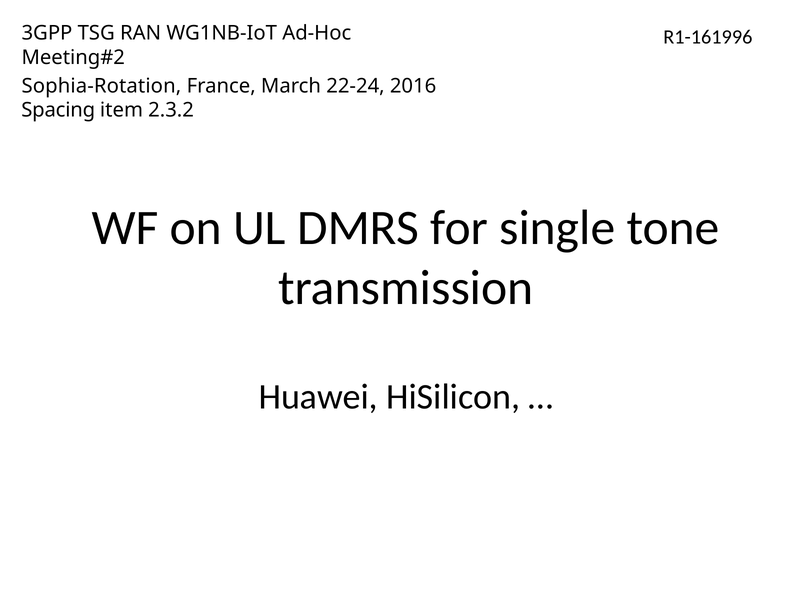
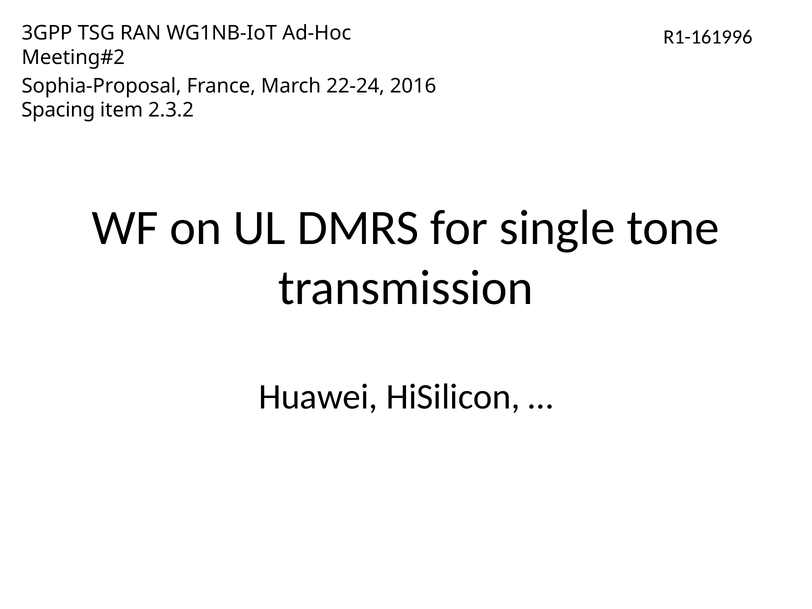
Sophia-Rotation: Sophia-Rotation -> Sophia-Proposal
